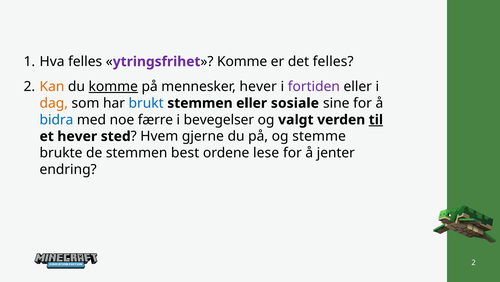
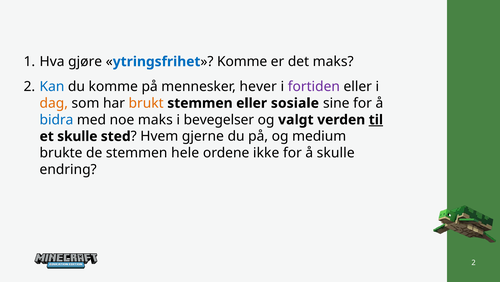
Hva felles: felles -> gjøre
ytringsfrihet colour: purple -> blue
det felles: felles -> maks
Kan colour: orange -> blue
komme at (113, 86) underline: present -> none
brukt colour: blue -> orange
noe færre: færre -> maks
et hever: hever -> skulle
stemme: stemme -> medium
best: best -> hele
lese: lese -> ikke
å jenter: jenter -> skulle
